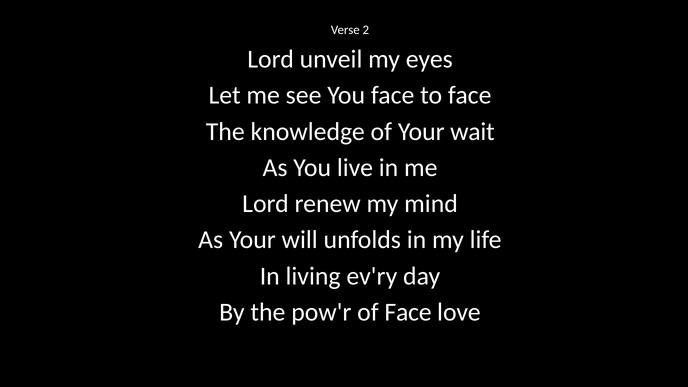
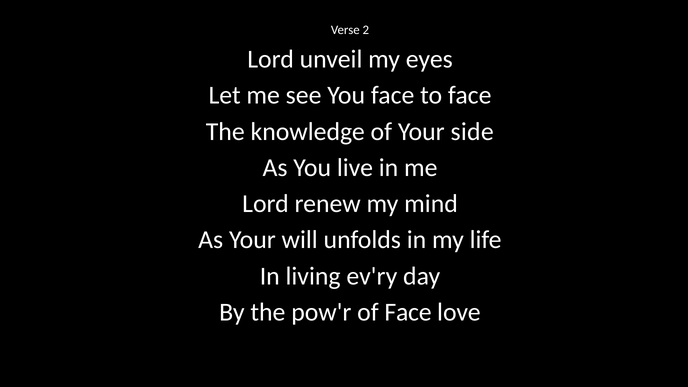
wait: wait -> side
